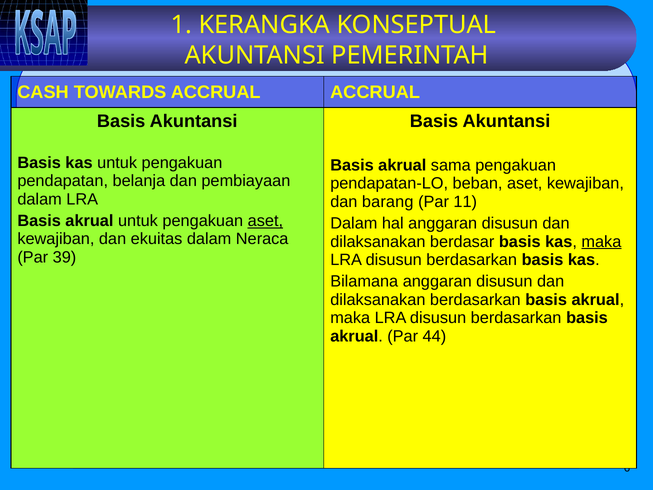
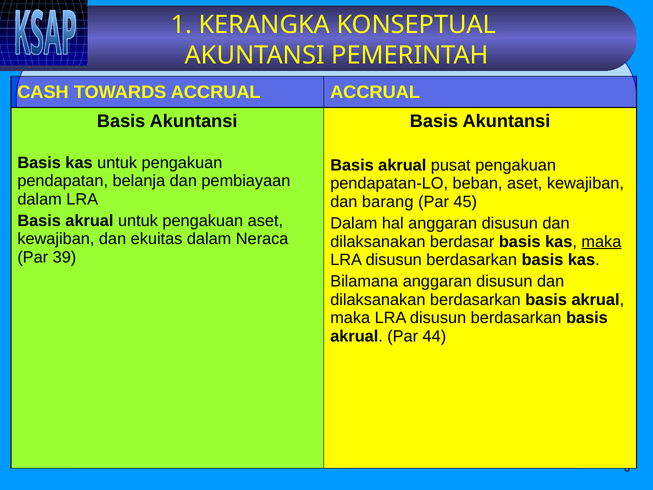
sama: sama -> pusat
11: 11 -> 45
aset at (265, 221) underline: present -> none
